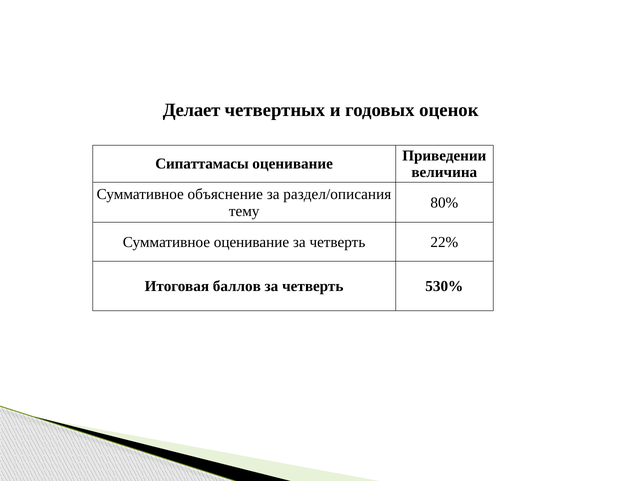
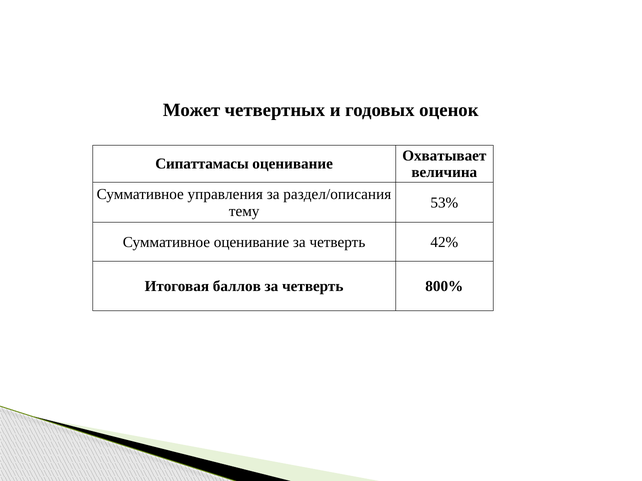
Делает: Делает -> Может
Приведении: Приведении -> Охватывает
объяснение: объяснение -> управления
80%: 80% -> 53%
22%: 22% -> 42%
530%: 530% -> 800%
